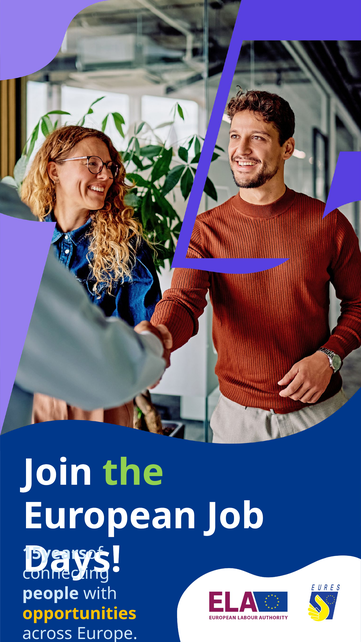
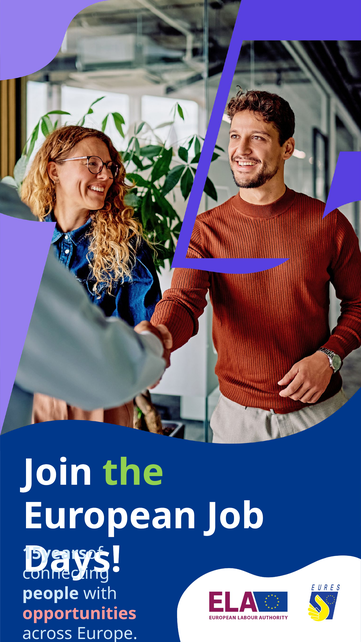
opportunities colour: yellow -> pink
